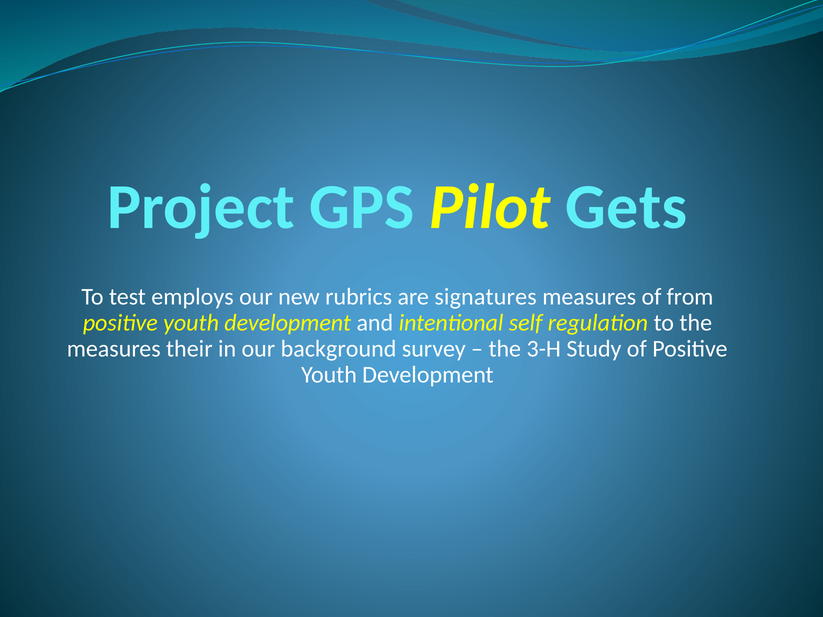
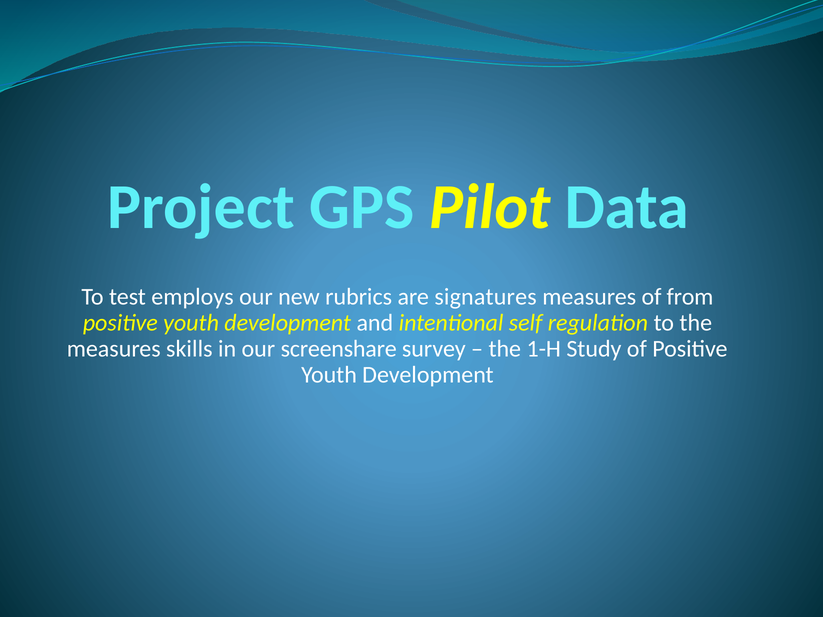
Gets: Gets -> Data
their: their -> skills
background: background -> screenshare
3-H: 3-H -> 1-H
